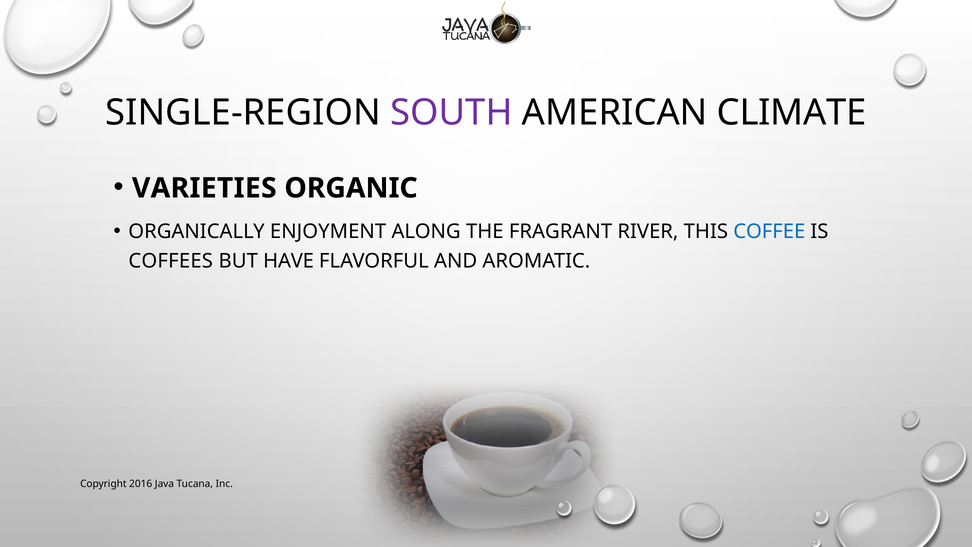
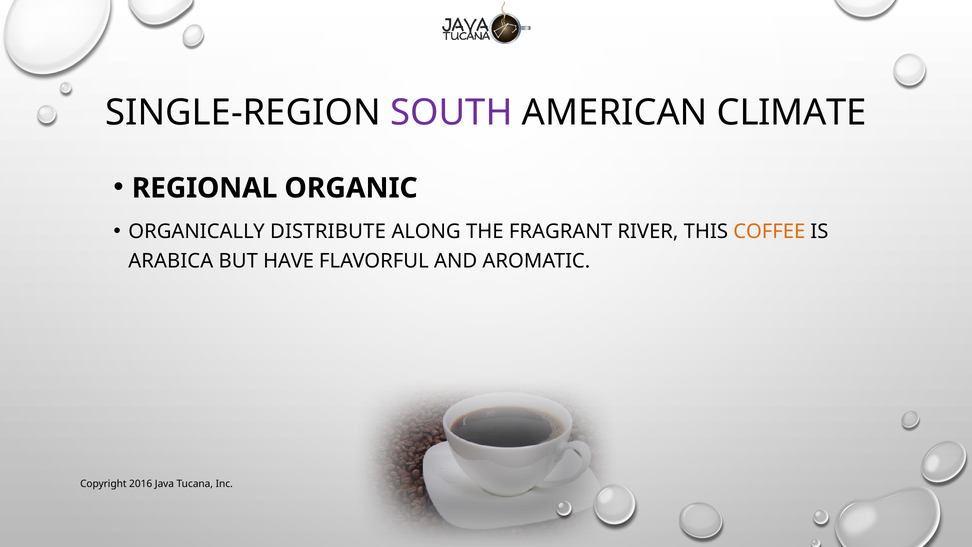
VARIETIES: VARIETIES -> REGIONAL
ENJOYMENT: ENJOYMENT -> DISTRIBUTE
COFFEE colour: blue -> orange
COFFEES: COFFEES -> ARABICA
